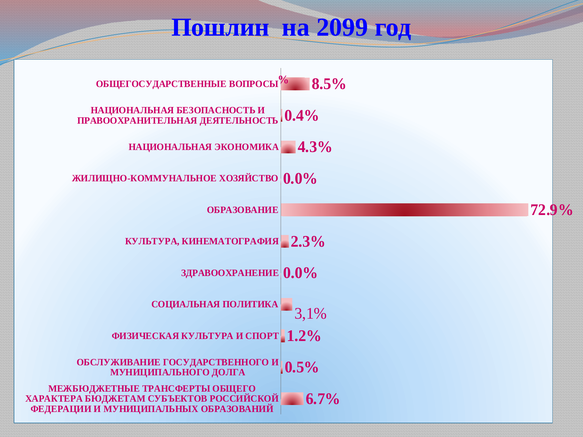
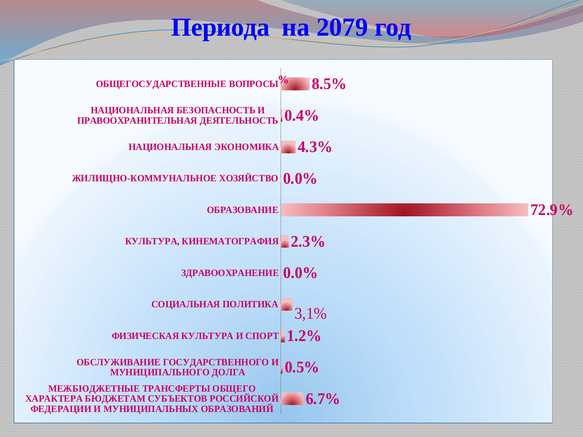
Пошлин: Пошлин -> Периода
2099: 2099 -> 2079
